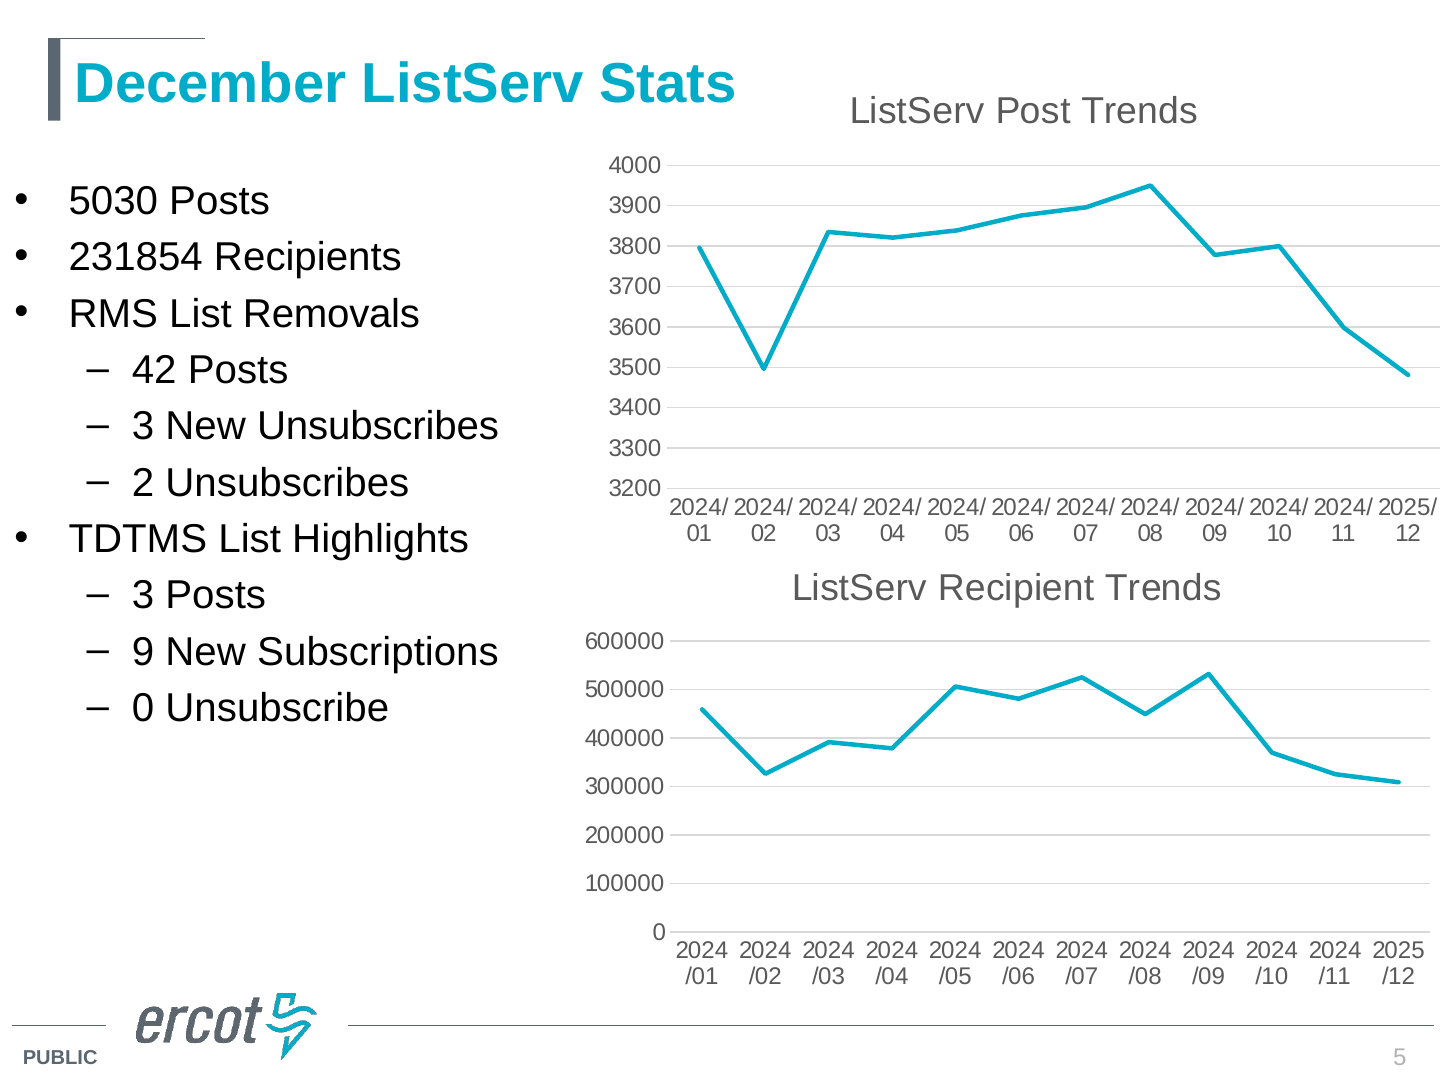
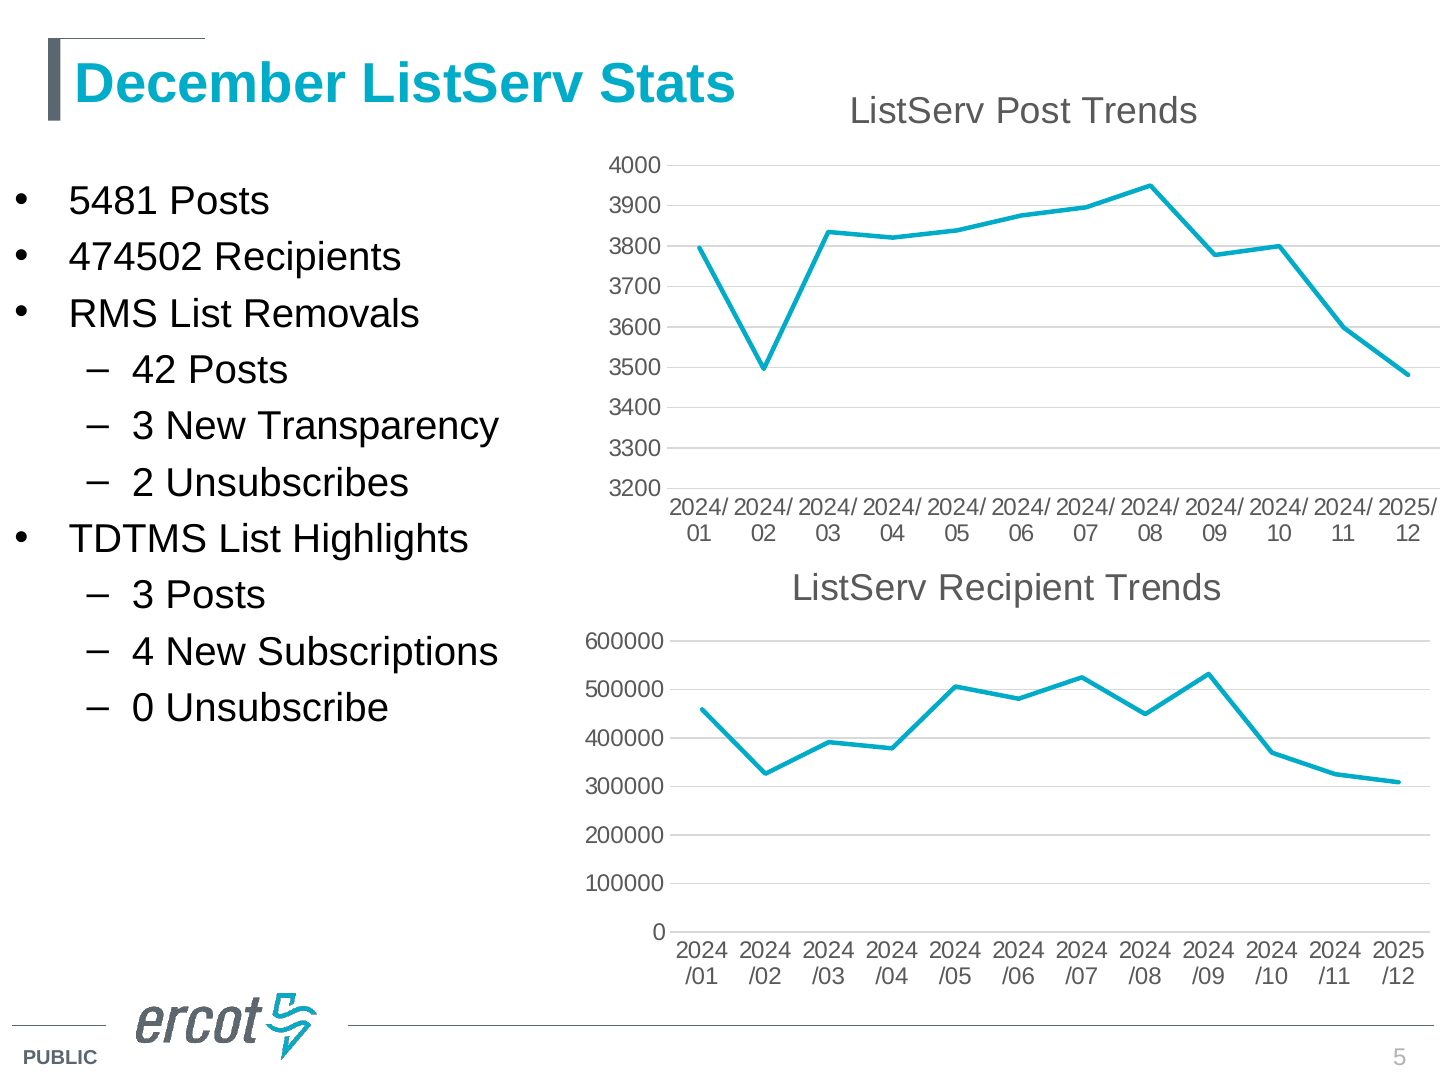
5030: 5030 -> 5481
231854: 231854 -> 474502
New Unsubscribes: Unsubscribes -> Transparency
9: 9 -> 4
